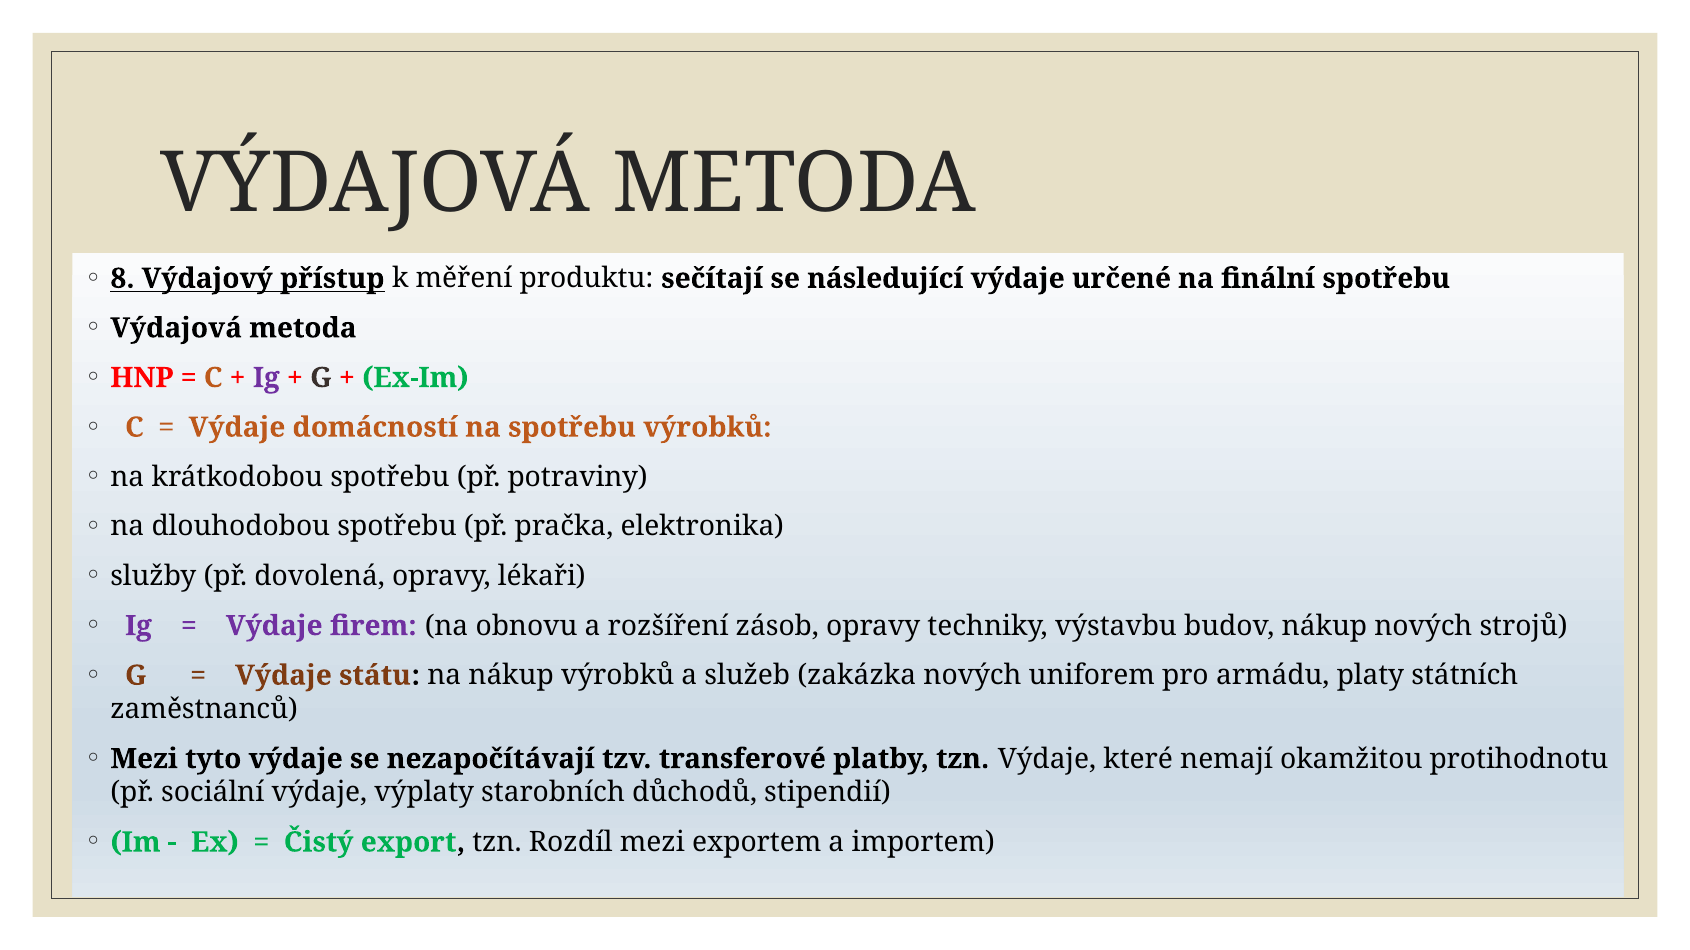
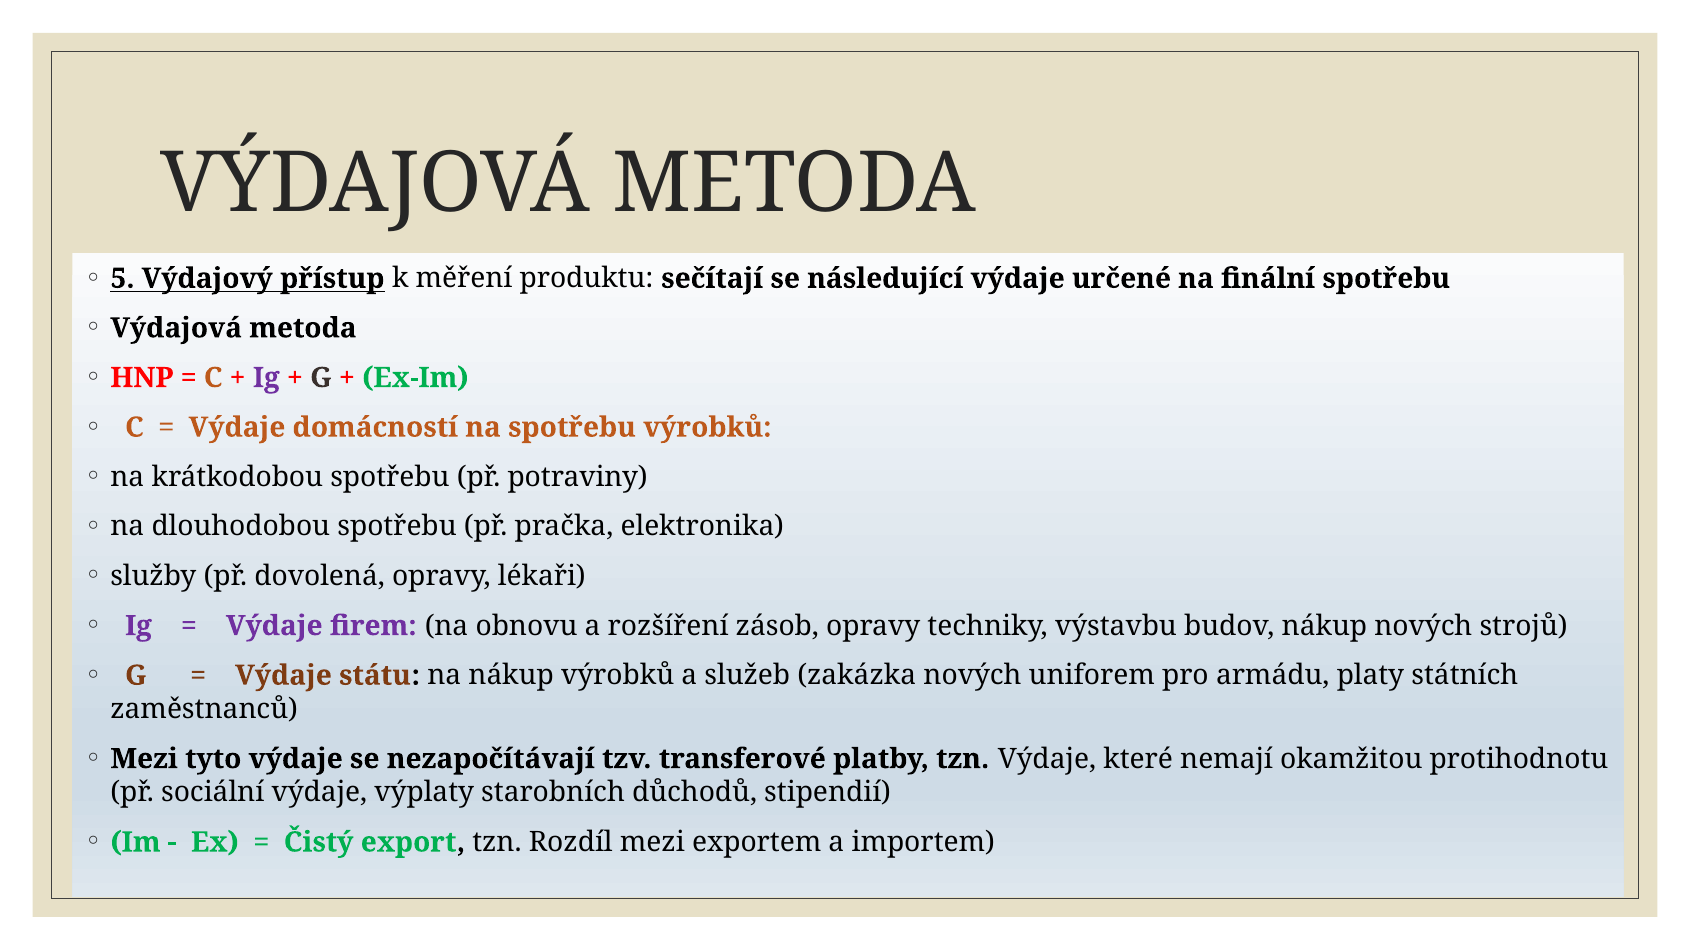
8: 8 -> 5
